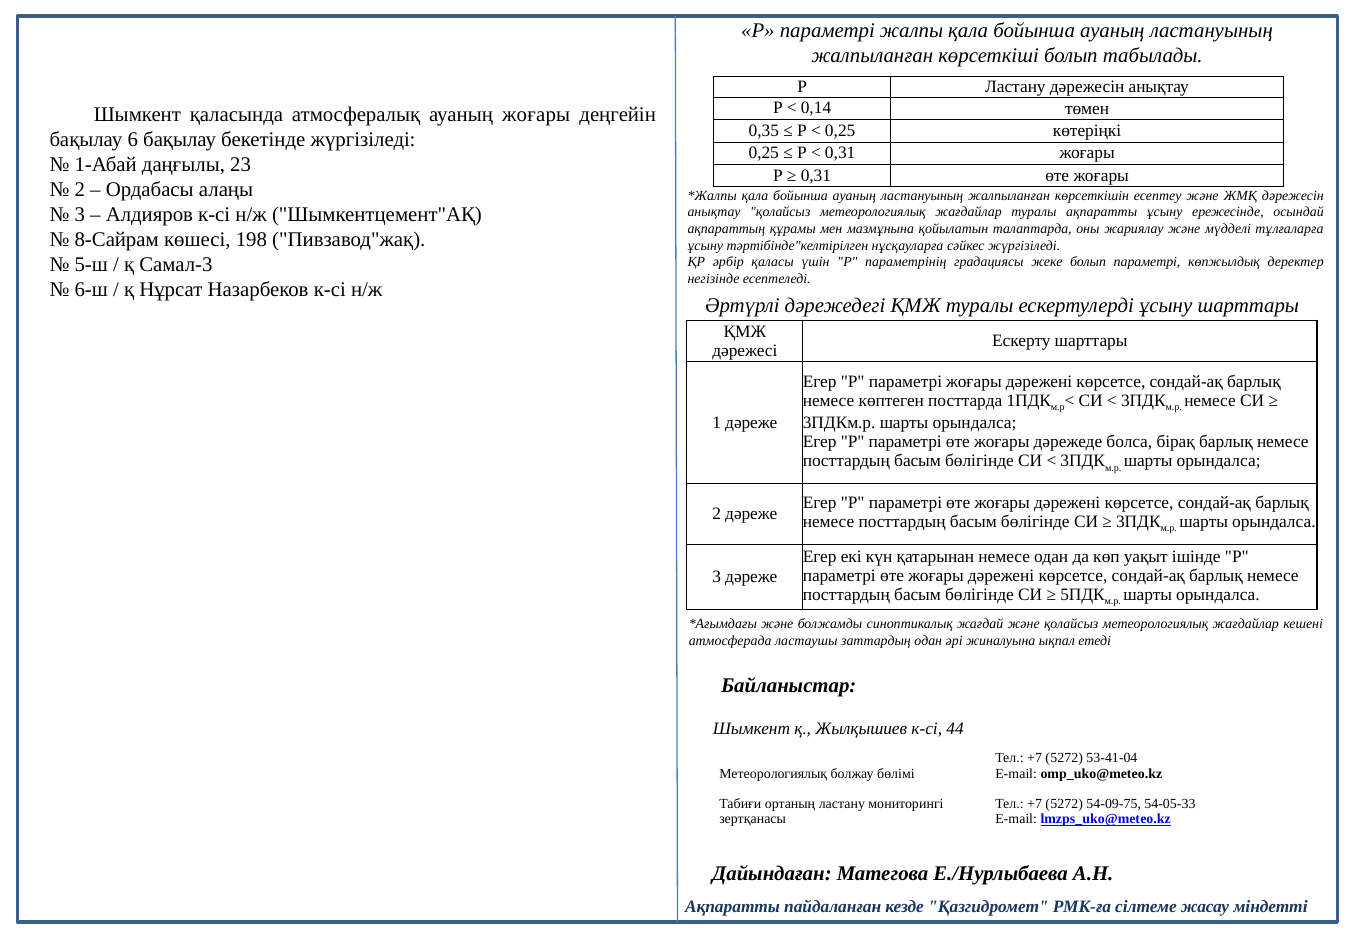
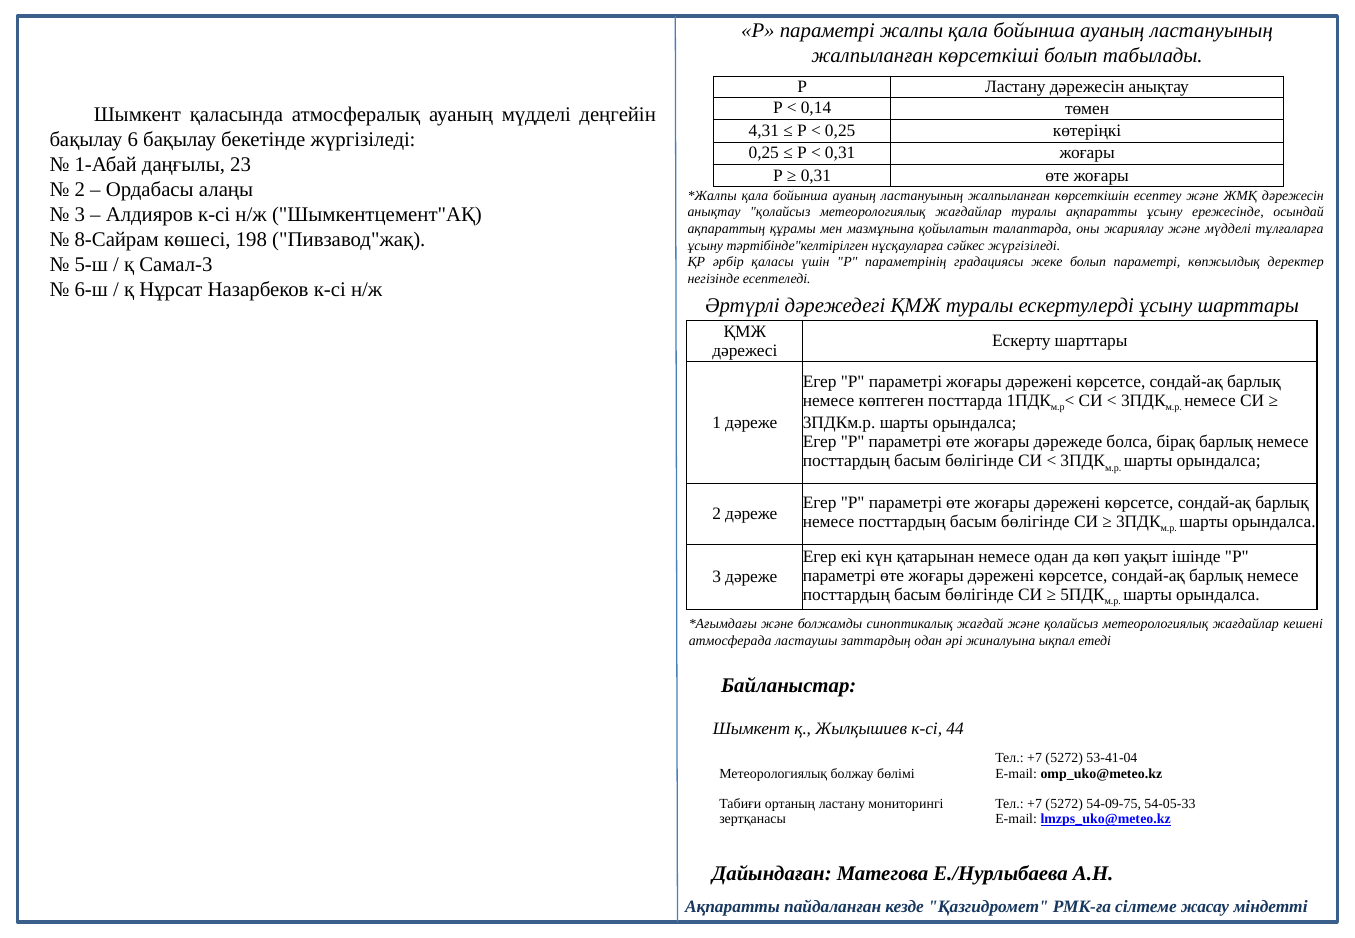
ауаның жоғары: жоғары -> мүдделі
0,35: 0,35 -> 4,31
